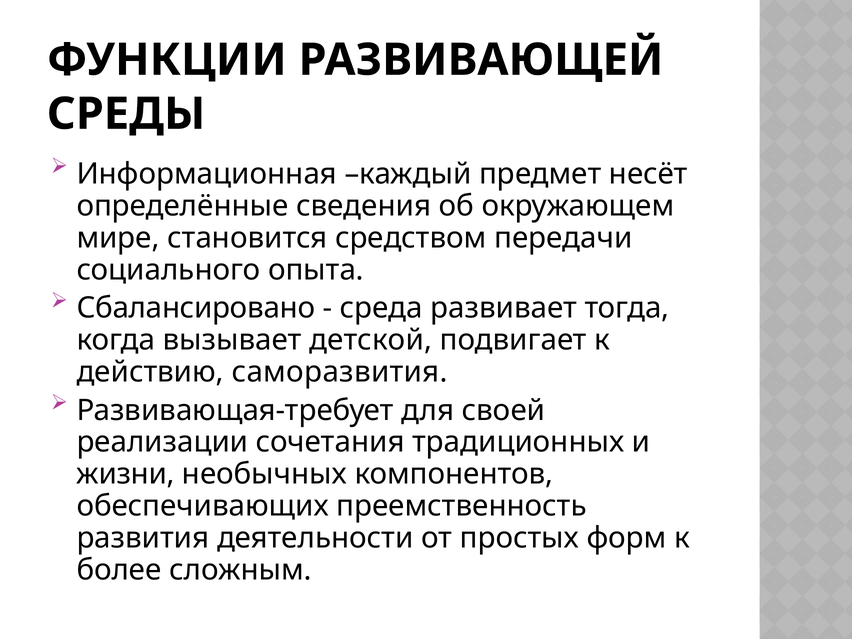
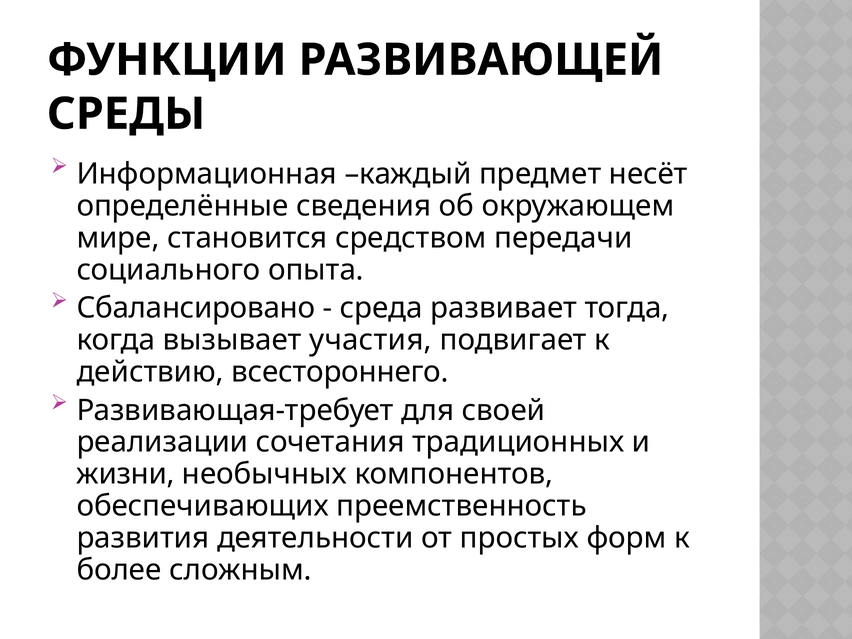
детской: детской -> участия
саморазвития: саморазвития -> всестороннего
